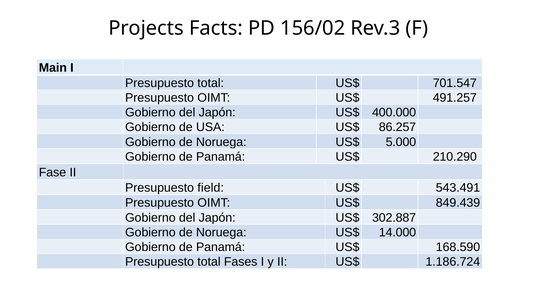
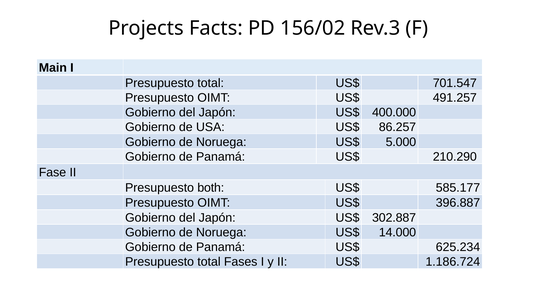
field: field -> both
543.491: 543.491 -> 585.177
849.439: 849.439 -> 396.887
168.590: 168.590 -> 625.234
